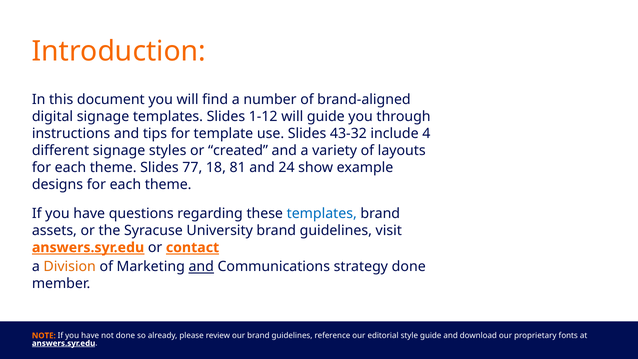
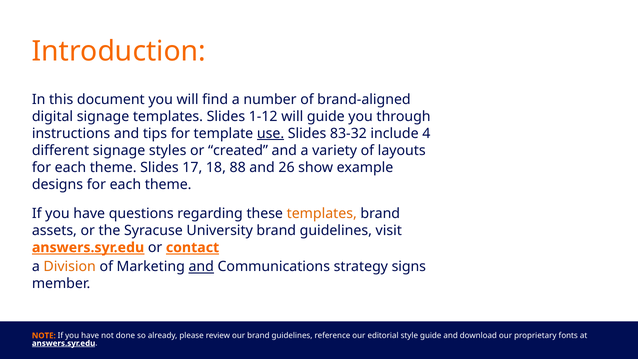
use underline: none -> present
43-32: 43-32 -> 83-32
77: 77 -> 17
81: 81 -> 88
24: 24 -> 26
templates at (322, 213) colour: blue -> orange
strategy done: done -> signs
